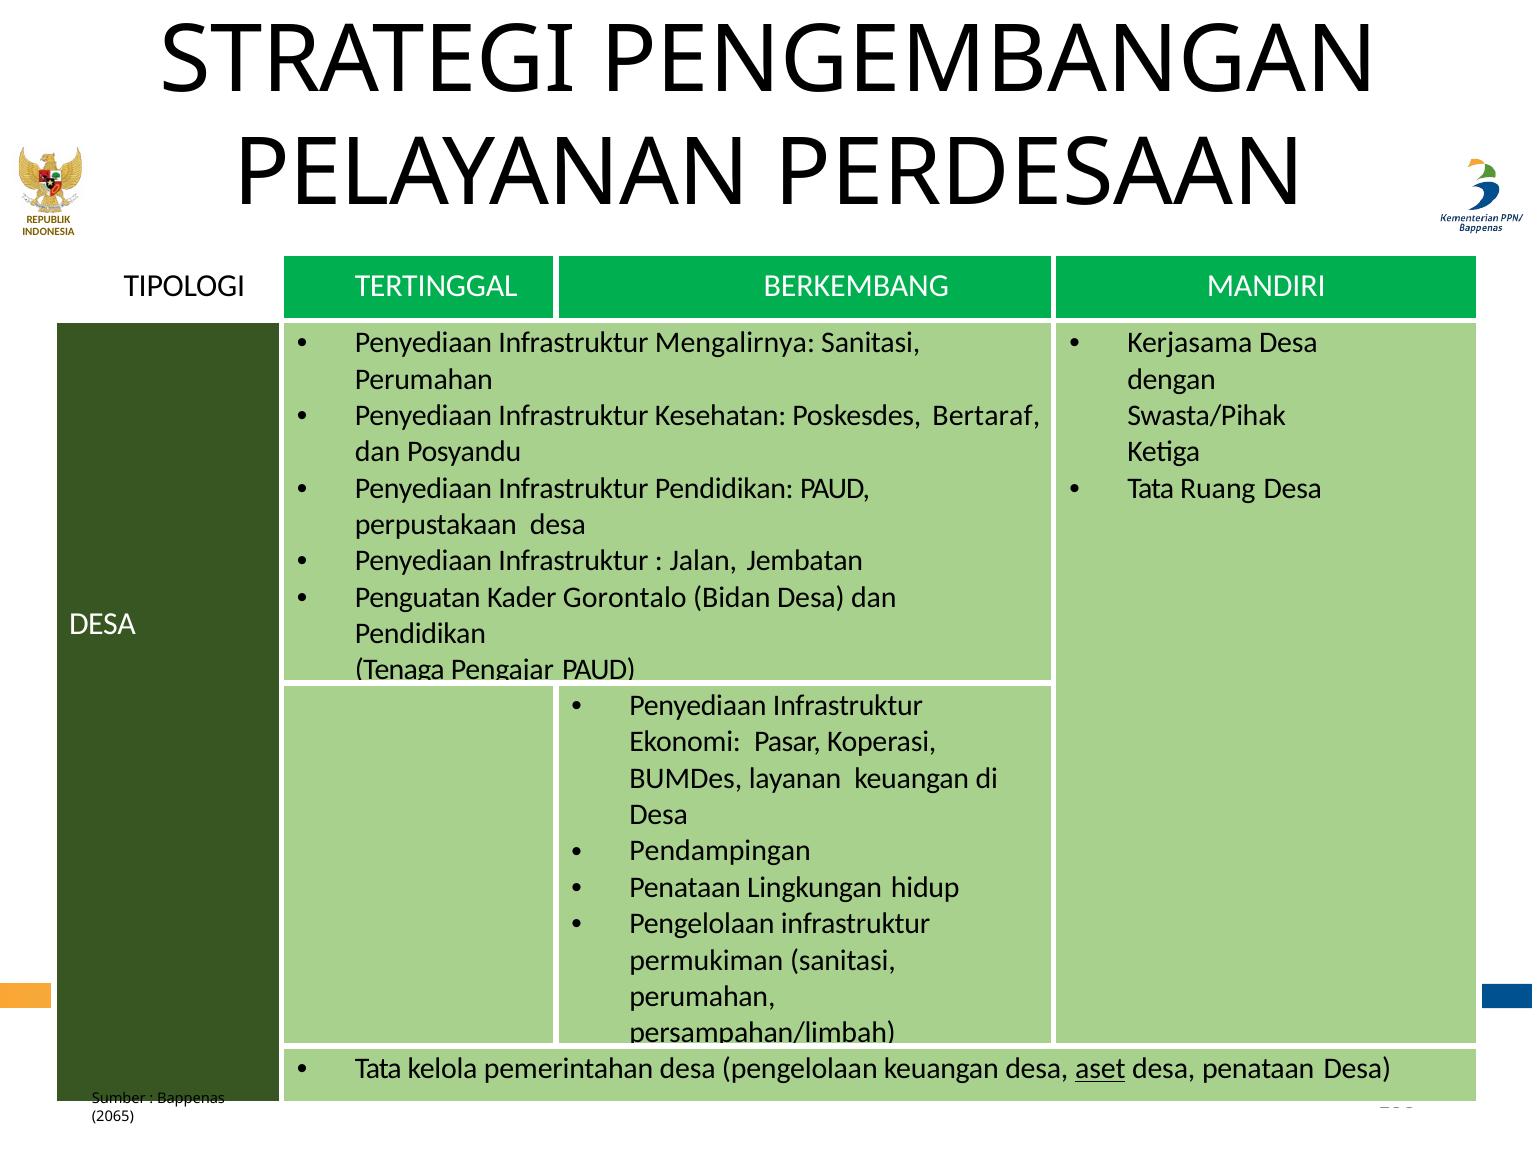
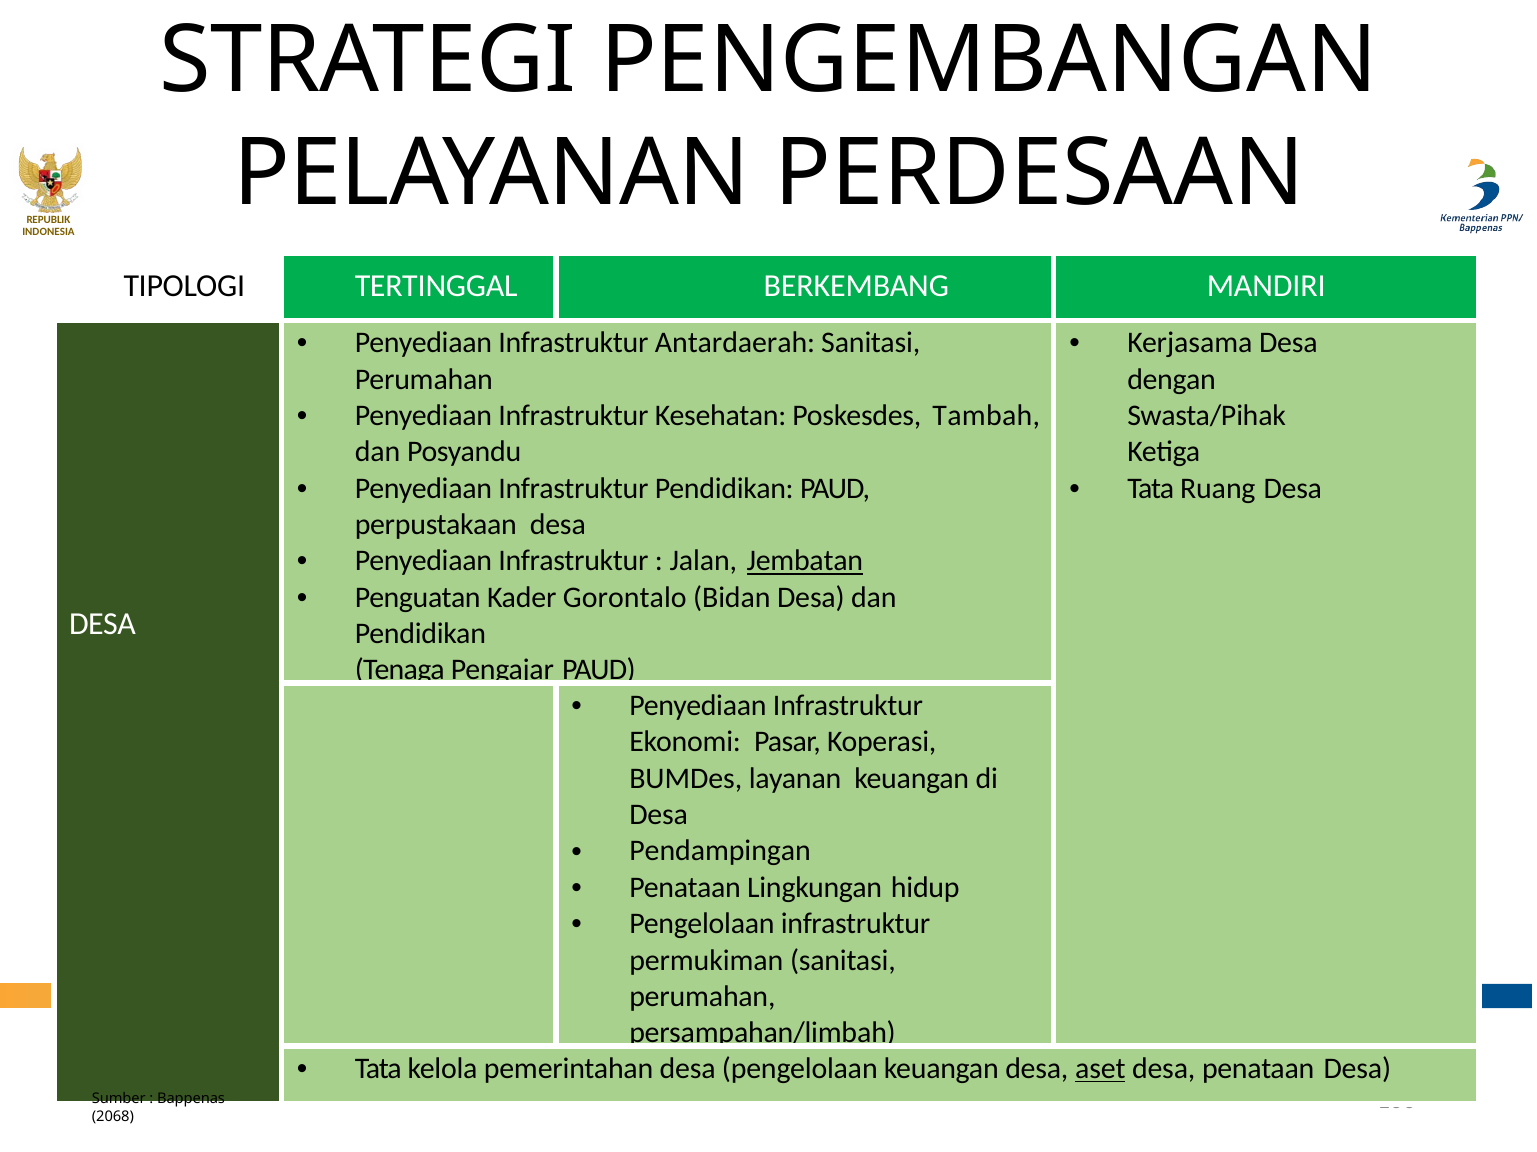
Mengalirnya: Mengalirnya -> Antardaerah
Bertaraf: Bertaraf -> Tambah
Jembatan underline: none -> present
2065: 2065 -> 2068
